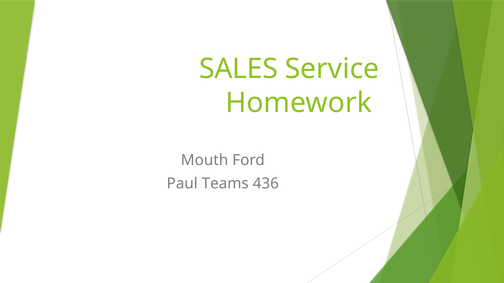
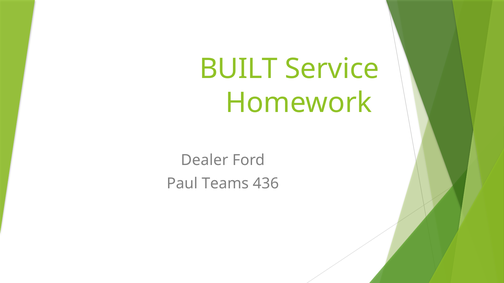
SALES: SALES -> BUILT
Mouth: Mouth -> Dealer
